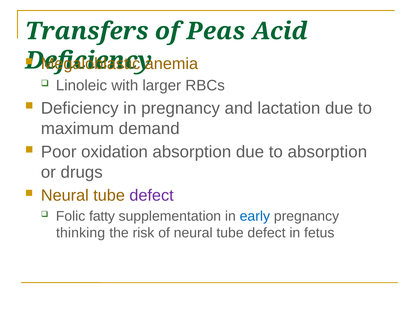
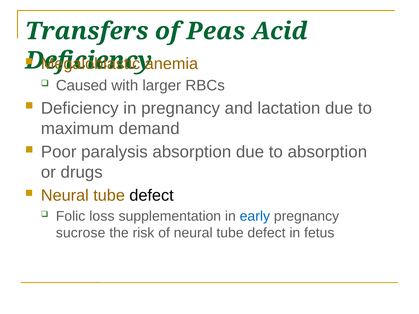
Linoleic: Linoleic -> Caused
oxidation: oxidation -> paralysis
defect at (152, 196) colour: purple -> black
fatty: fatty -> loss
thinking: thinking -> sucrose
